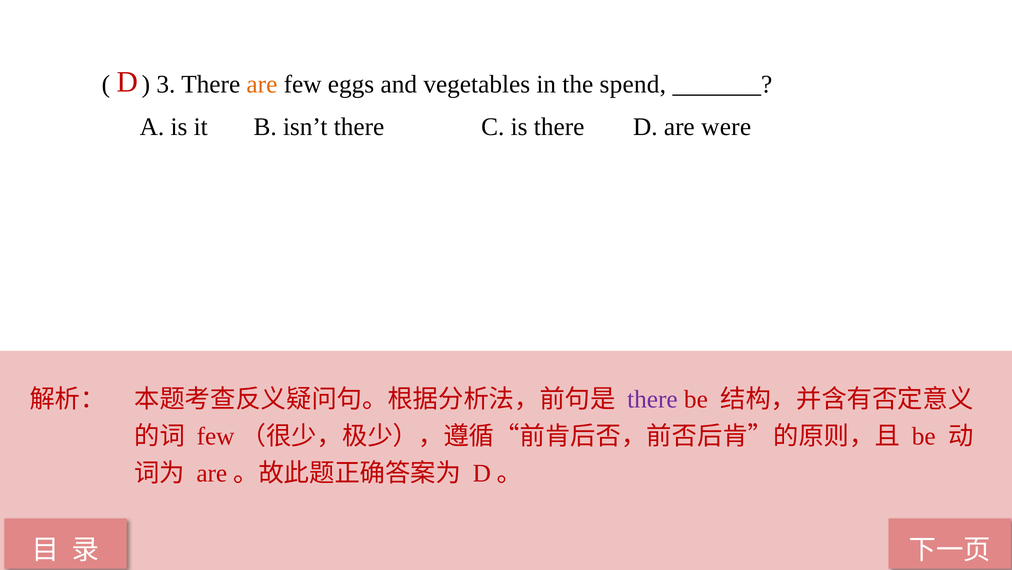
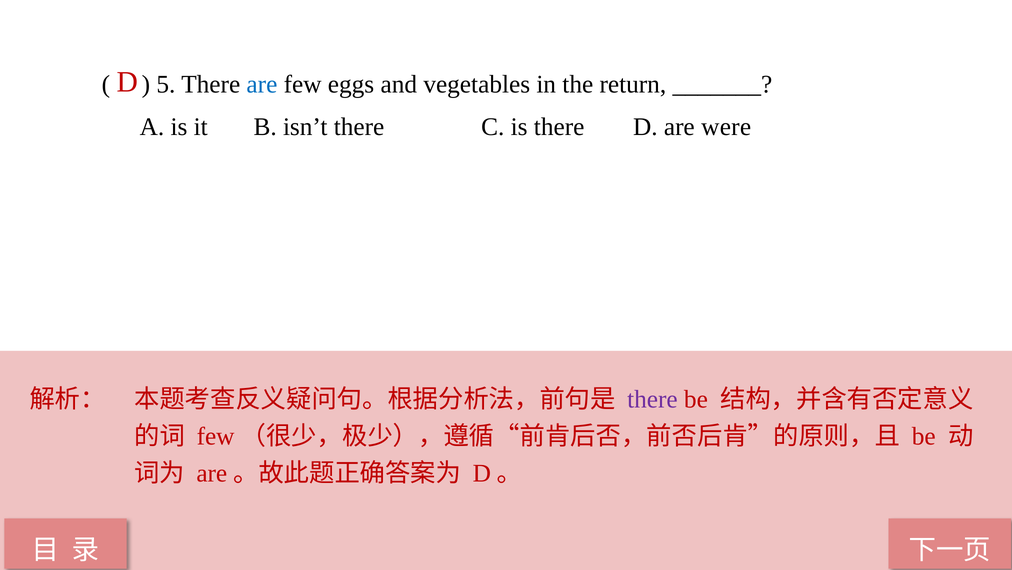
3: 3 -> 5
are at (262, 84) colour: orange -> blue
spend: spend -> return
